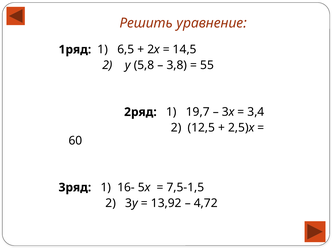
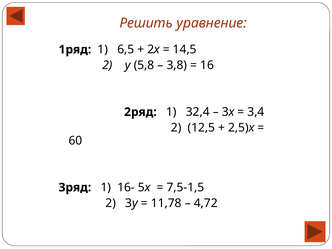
55: 55 -> 16
19,7: 19,7 -> 32,4
13,92: 13,92 -> 11,78
